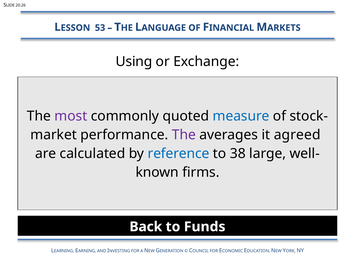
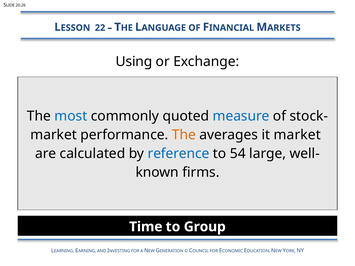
53: 53 -> 22
most colour: purple -> blue
The at (184, 135) colour: purple -> orange
it agreed: agreed -> market
38: 38 -> 54
Back: Back -> Time
Funds: Funds -> Group
